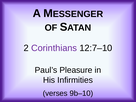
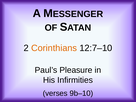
Corinthians colour: purple -> orange
